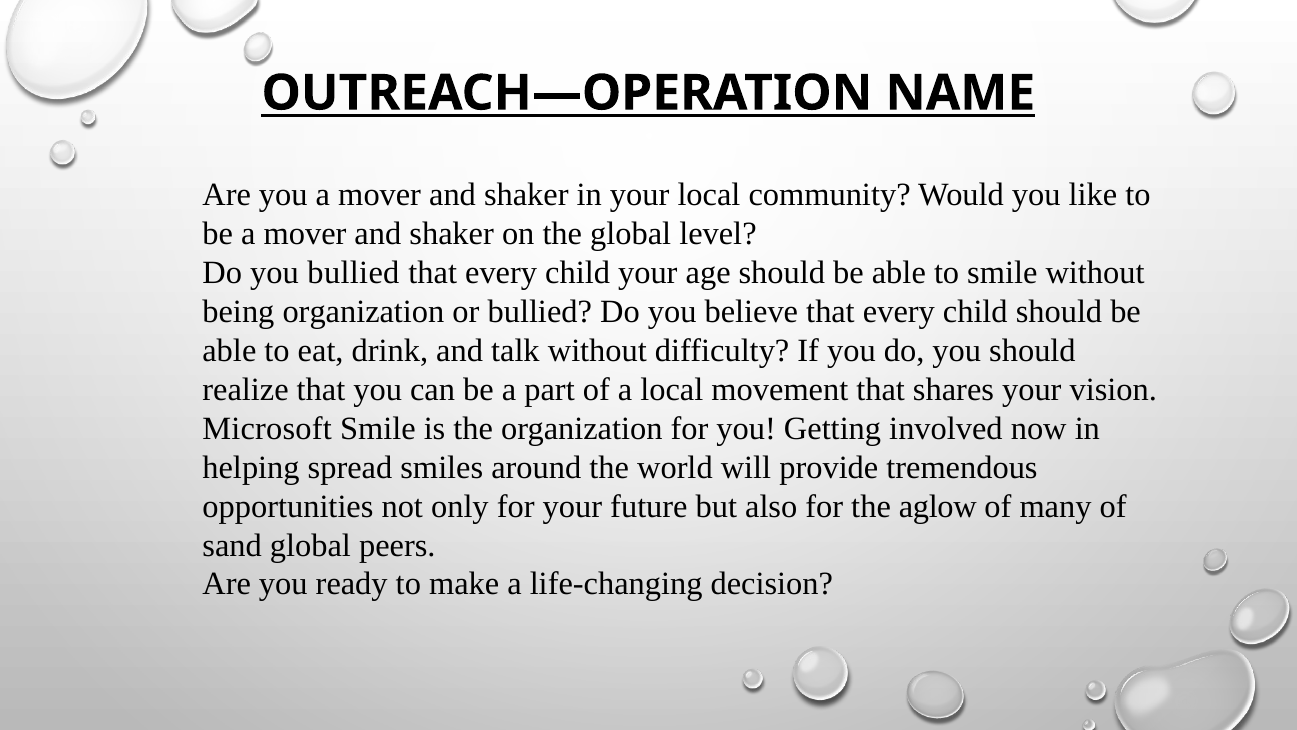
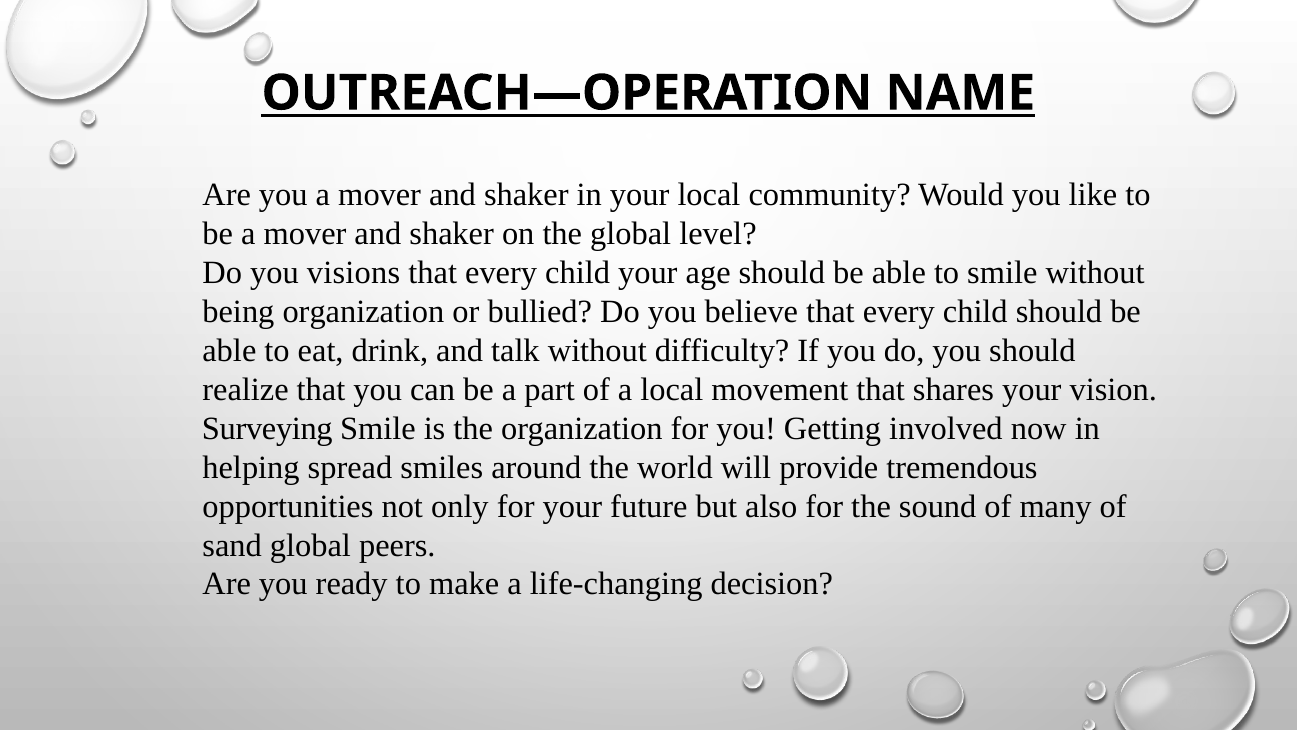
you bullied: bullied -> visions
Microsoft: Microsoft -> Surveying
aglow: aglow -> sound
